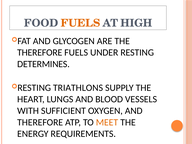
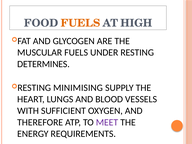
THEREFORE at (40, 52): THEREFORE -> MUSCULAR
TRIATHLONS: TRIATHLONS -> MINIMISING
MEET colour: orange -> purple
